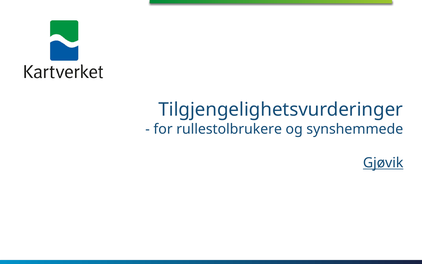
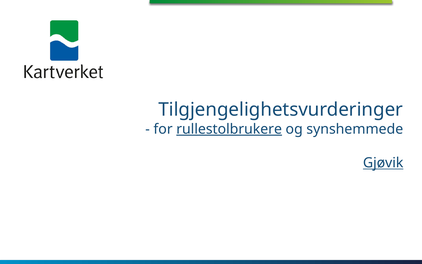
rullestolbrukere underline: none -> present
